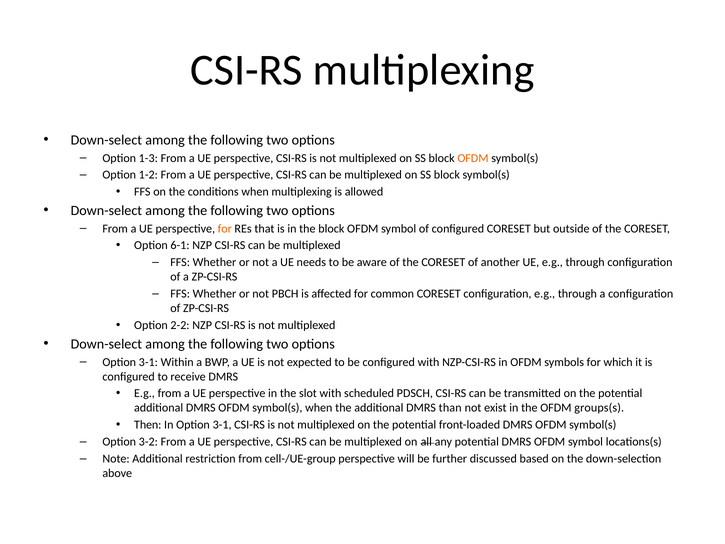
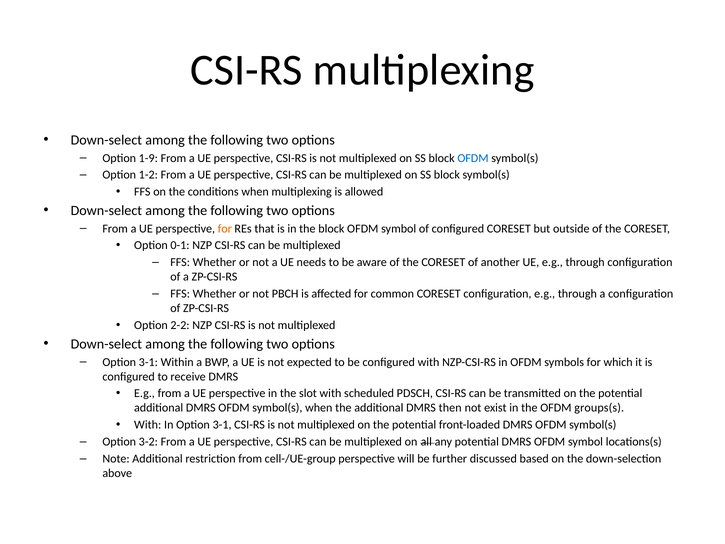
1-3: 1-3 -> 1-9
OFDM at (473, 158) colour: orange -> blue
6-1: 6-1 -> 0-1
than: than -> then
Then at (148, 425): Then -> With
